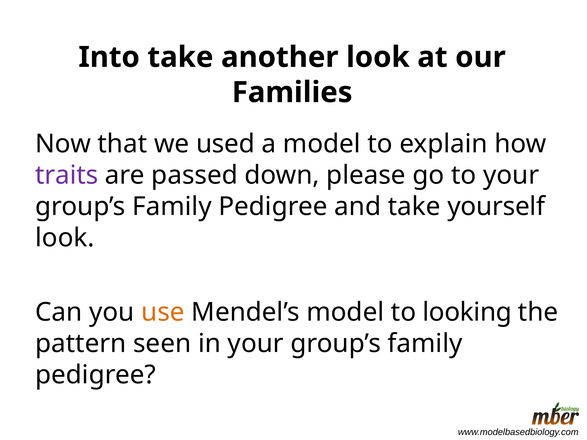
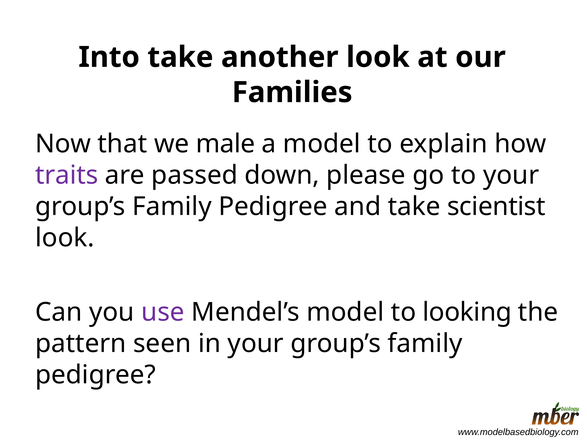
used: used -> male
yourself: yourself -> scientist
use colour: orange -> purple
